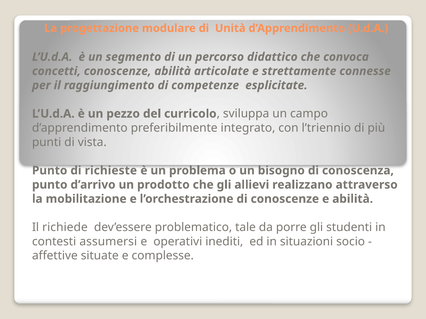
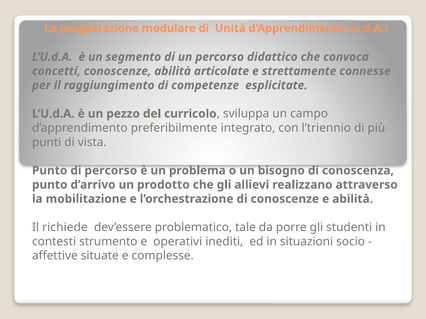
di richieste: richieste -> percorso
assumersi: assumersi -> strumento
